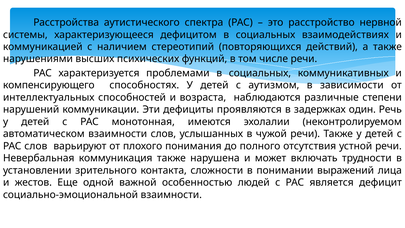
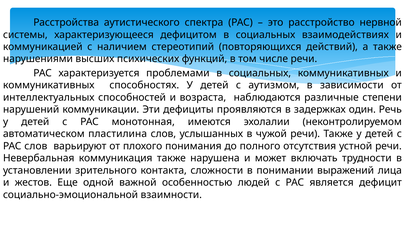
компенсирующего at (49, 85): компенсирующего -> коммуникативных
автоматическом взаимности: взаимности -> пластилина
